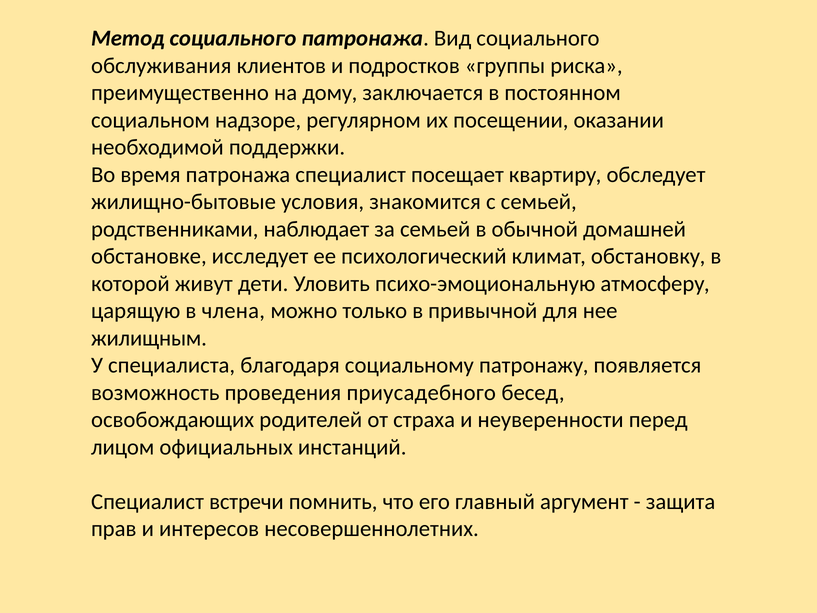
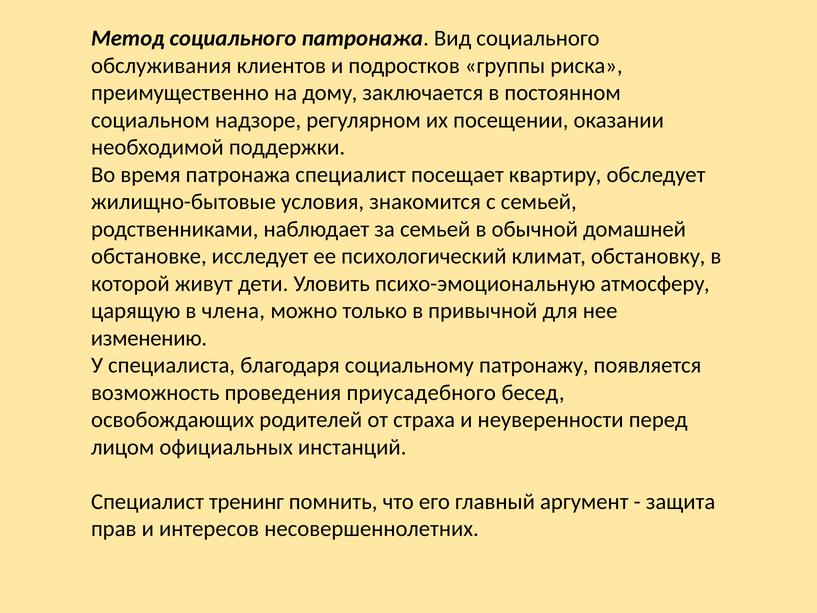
жилищным: жилищным -> изменению
встречи: встречи -> тренинг
